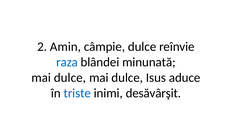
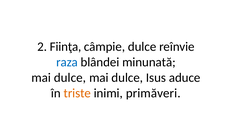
Amin: Amin -> Fiinţa
triste colour: blue -> orange
desăvârşit: desăvârşit -> primăveri
